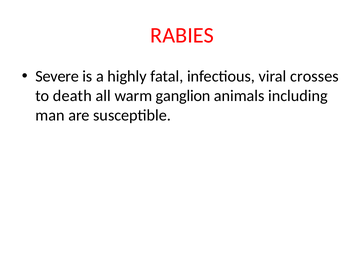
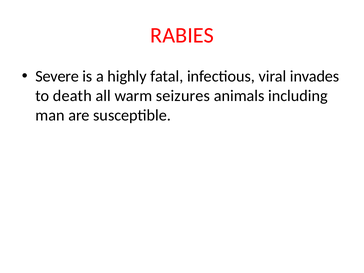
crosses: crosses -> invades
ganglion: ganglion -> seizures
